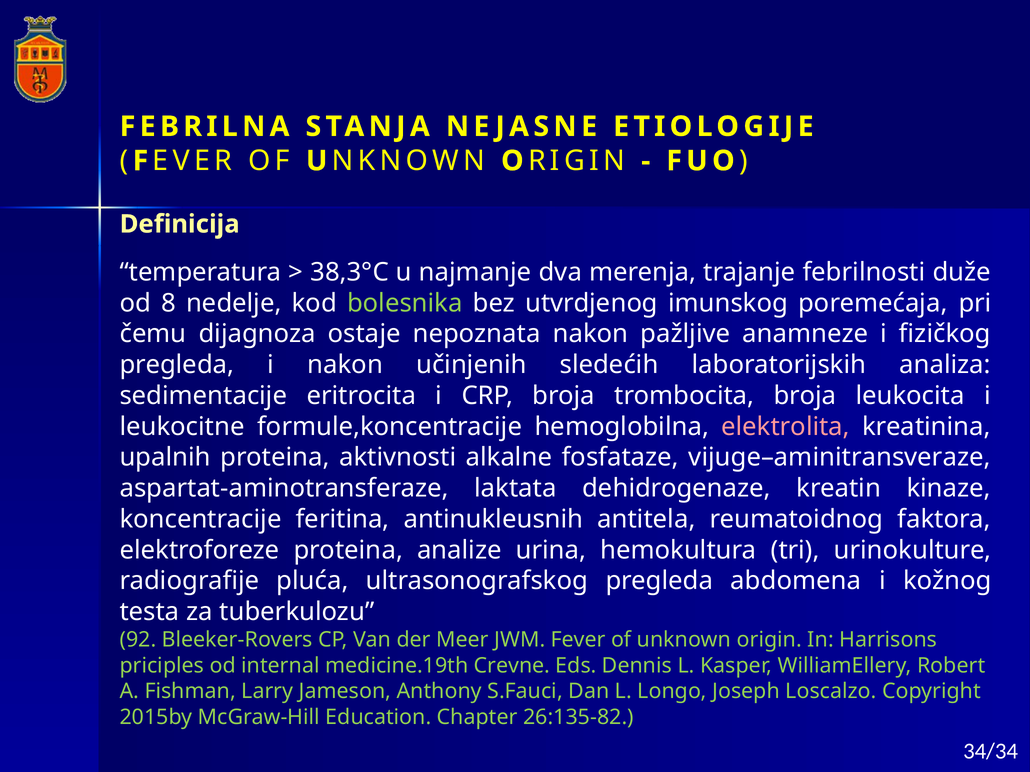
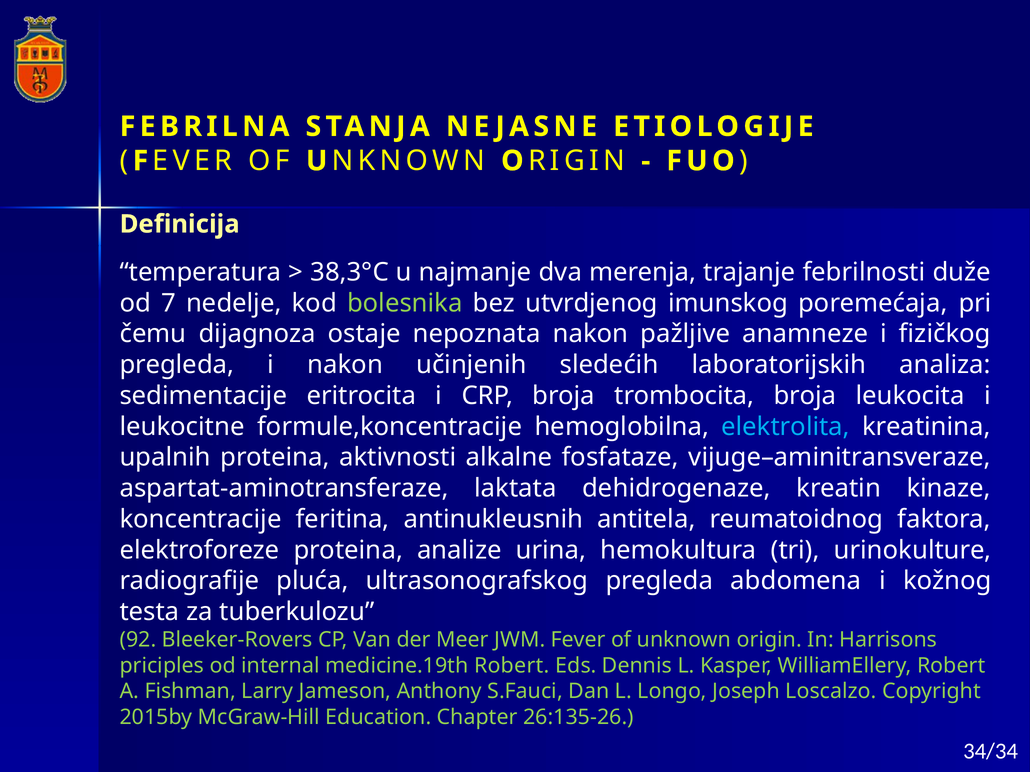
8: 8 -> 7
elektrolita colour: pink -> light blue
medicine.19th Crevne: Crevne -> Robert
26:135-82: 26:135-82 -> 26:135-26
